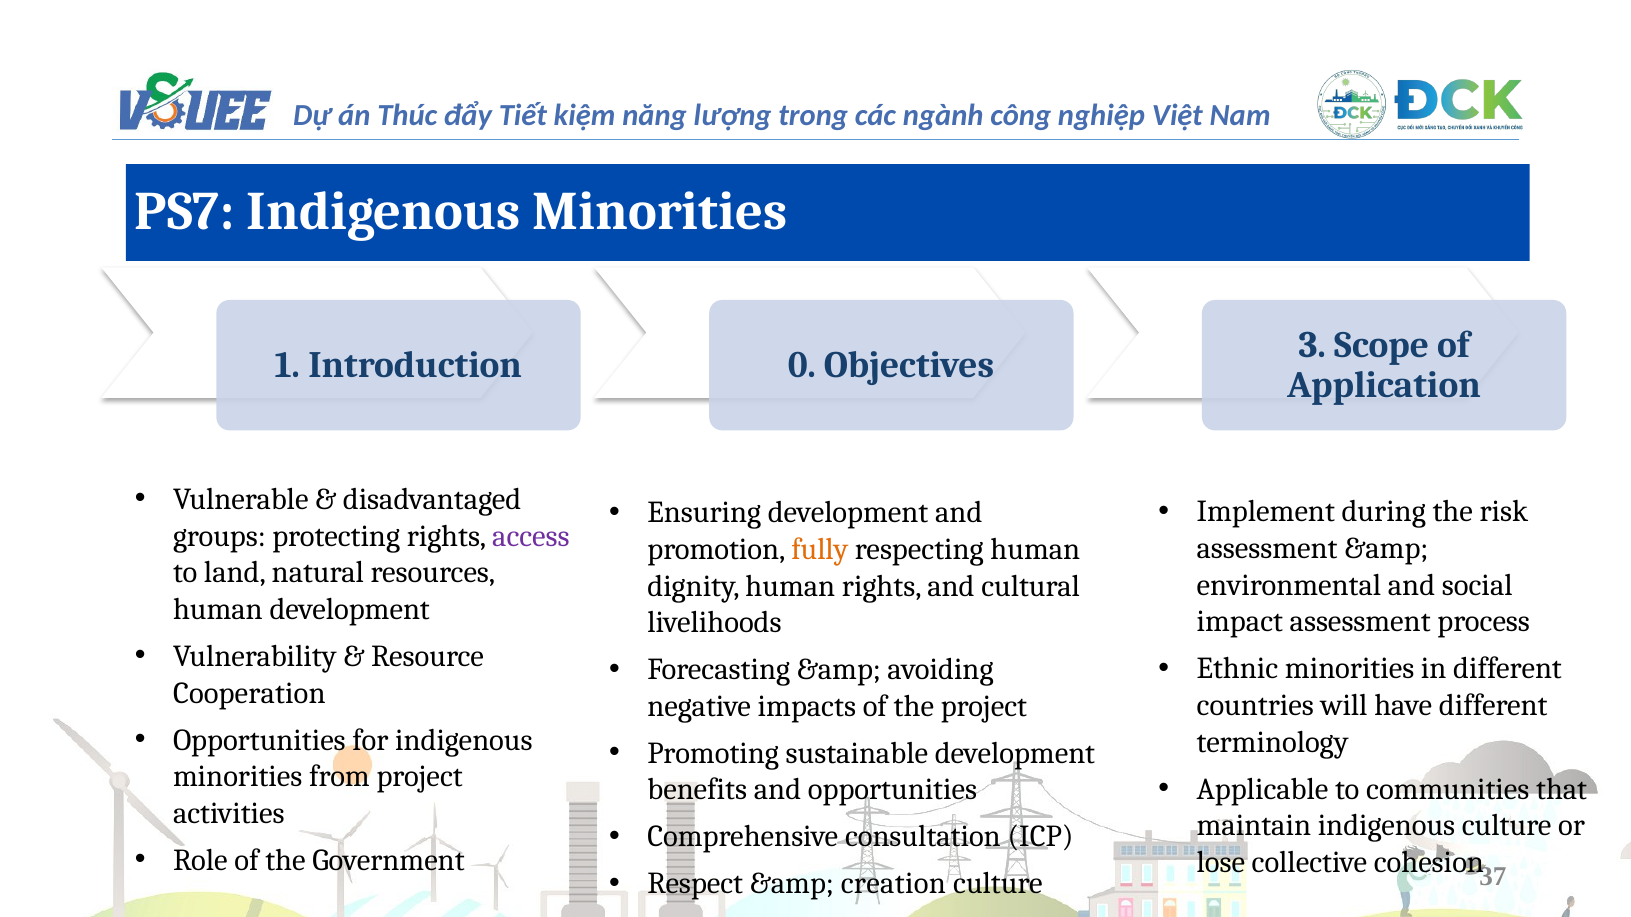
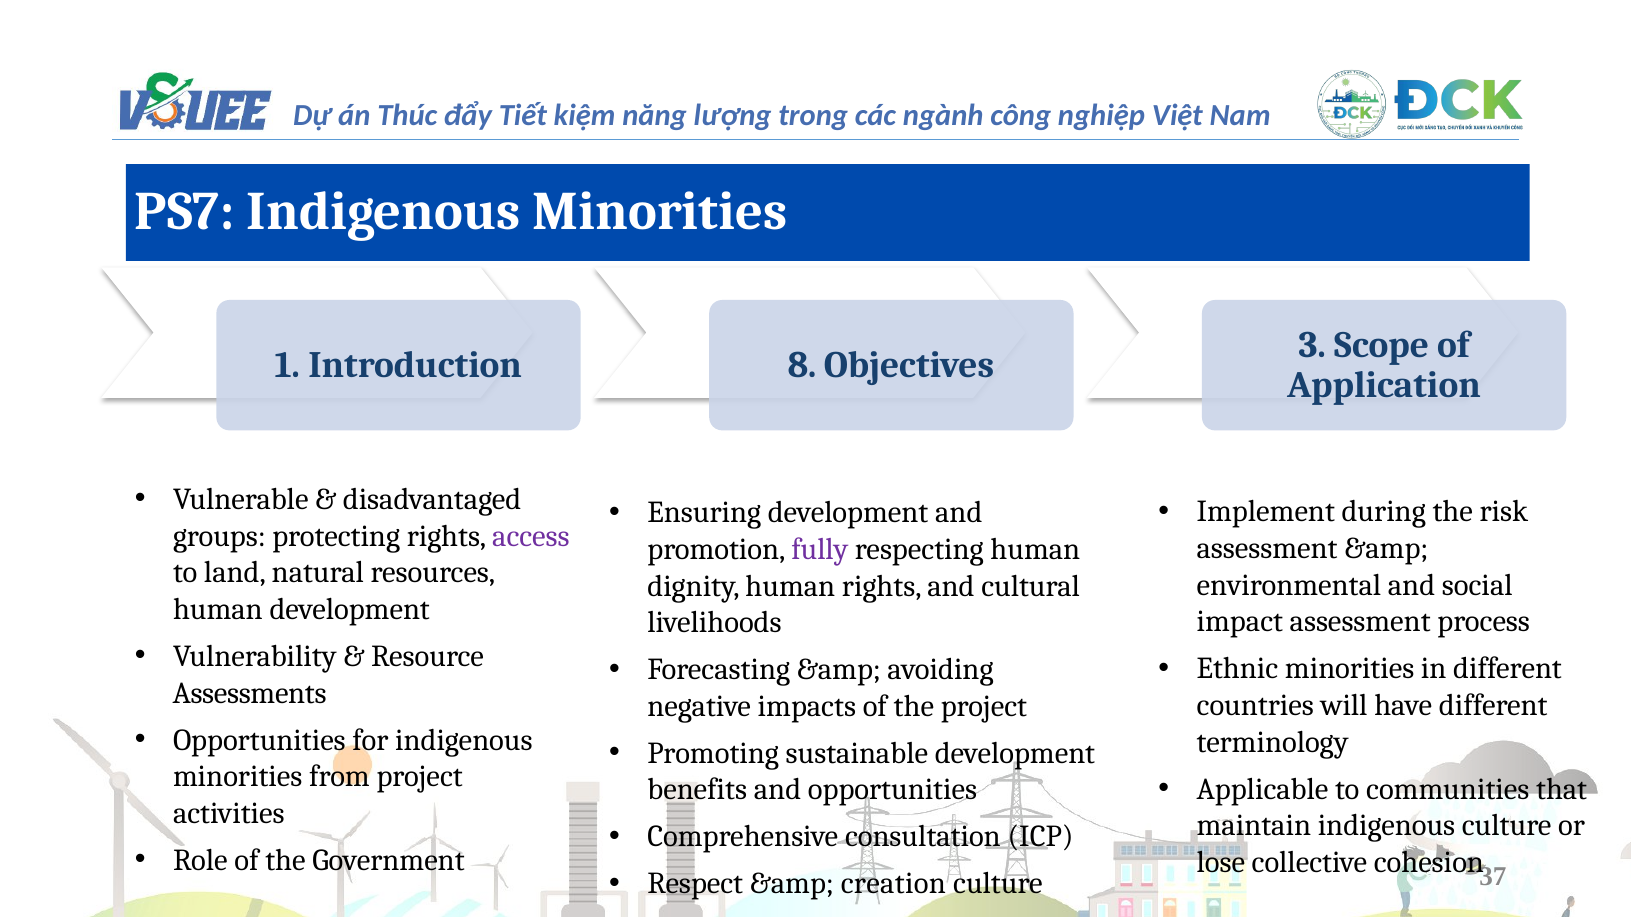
0: 0 -> 8
fully colour: orange -> purple
Cooperation: Cooperation -> Assessments
